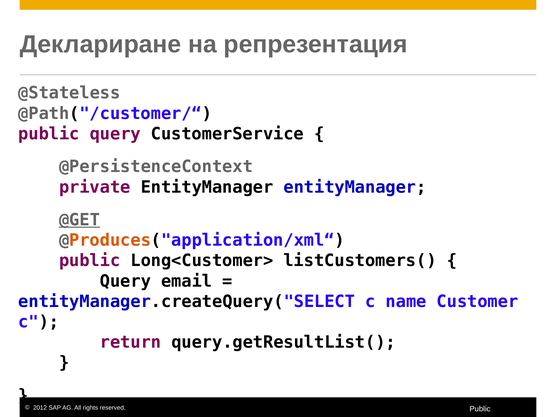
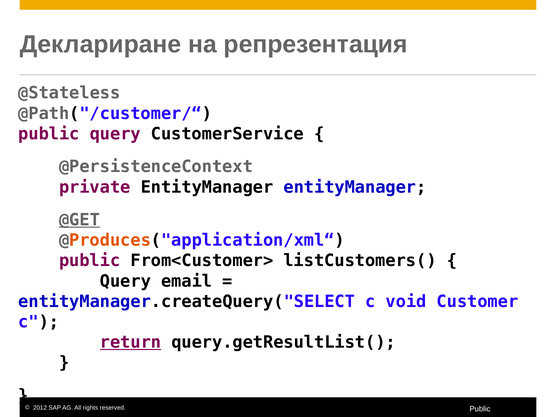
Long<Customer>: Long<Customer> -> From<Customer>
name: name -> void
return underline: none -> present
